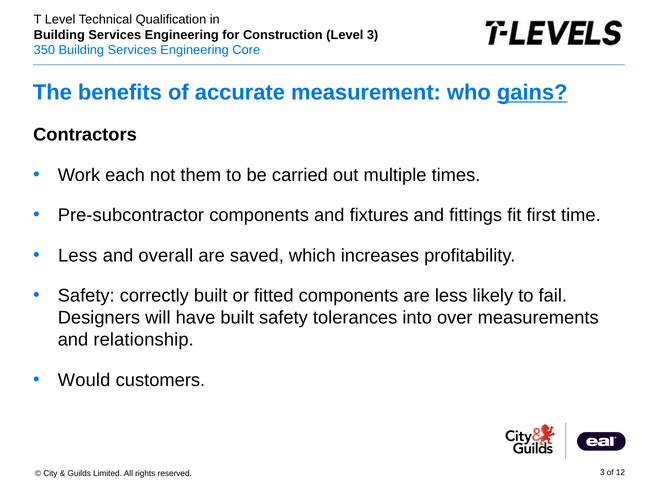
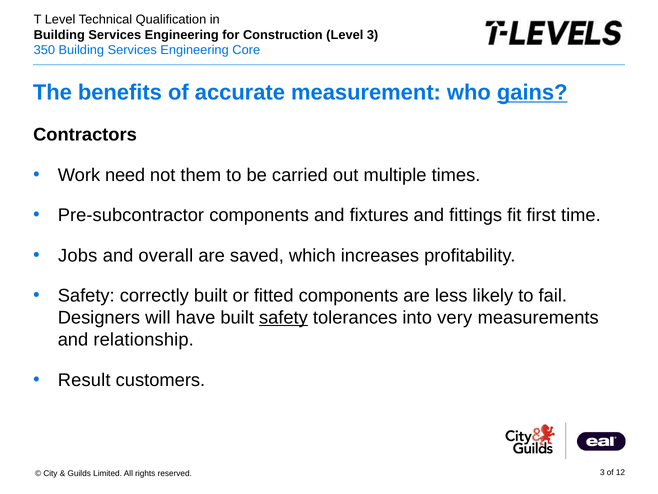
each: each -> need
Less at (78, 255): Less -> Jobs
safety at (283, 317) underline: none -> present
over: over -> very
Would: Would -> Result
